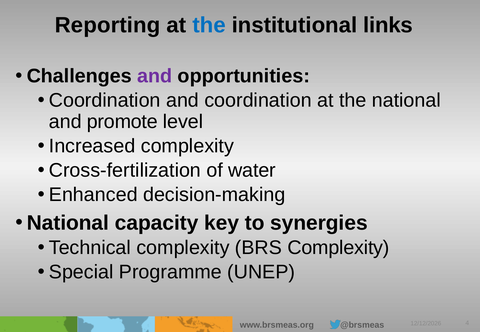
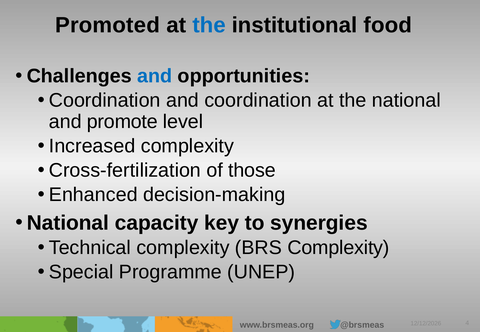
Reporting: Reporting -> Promoted
links: links -> food
and at (155, 76) colour: purple -> blue
water: water -> those
